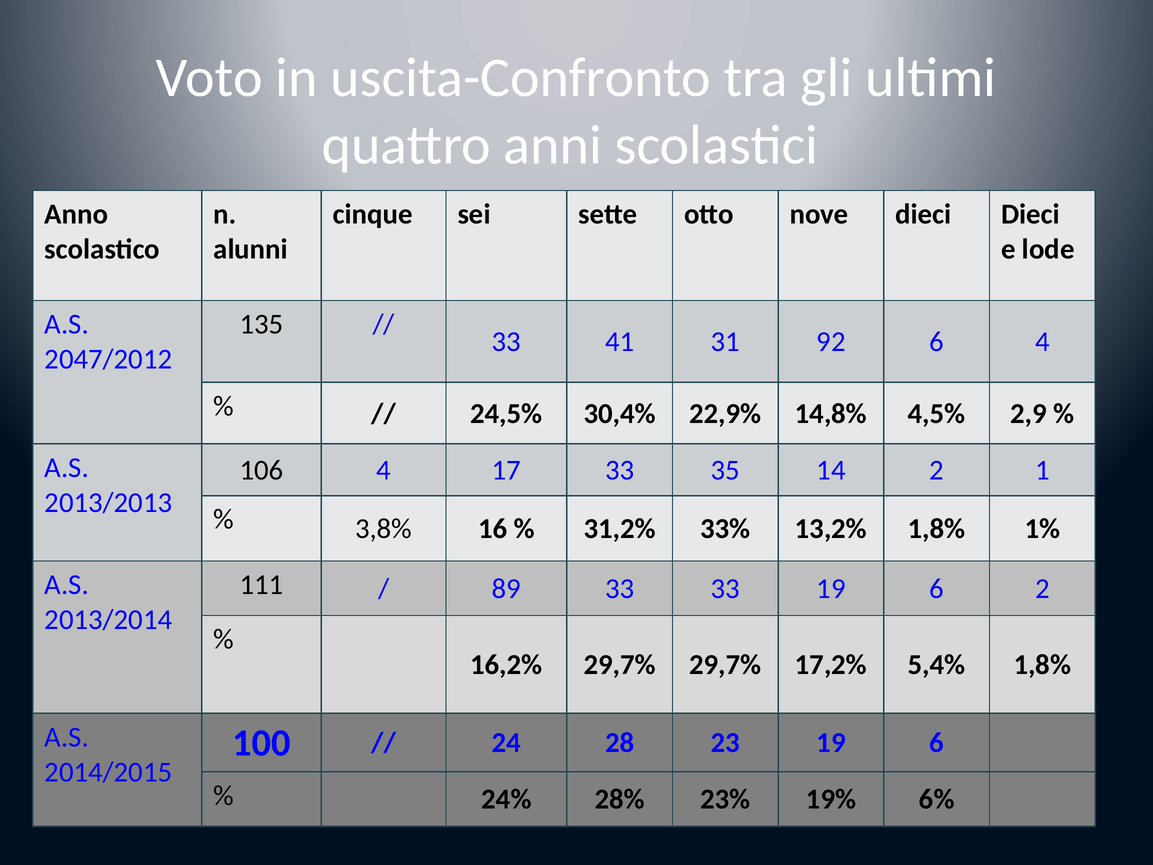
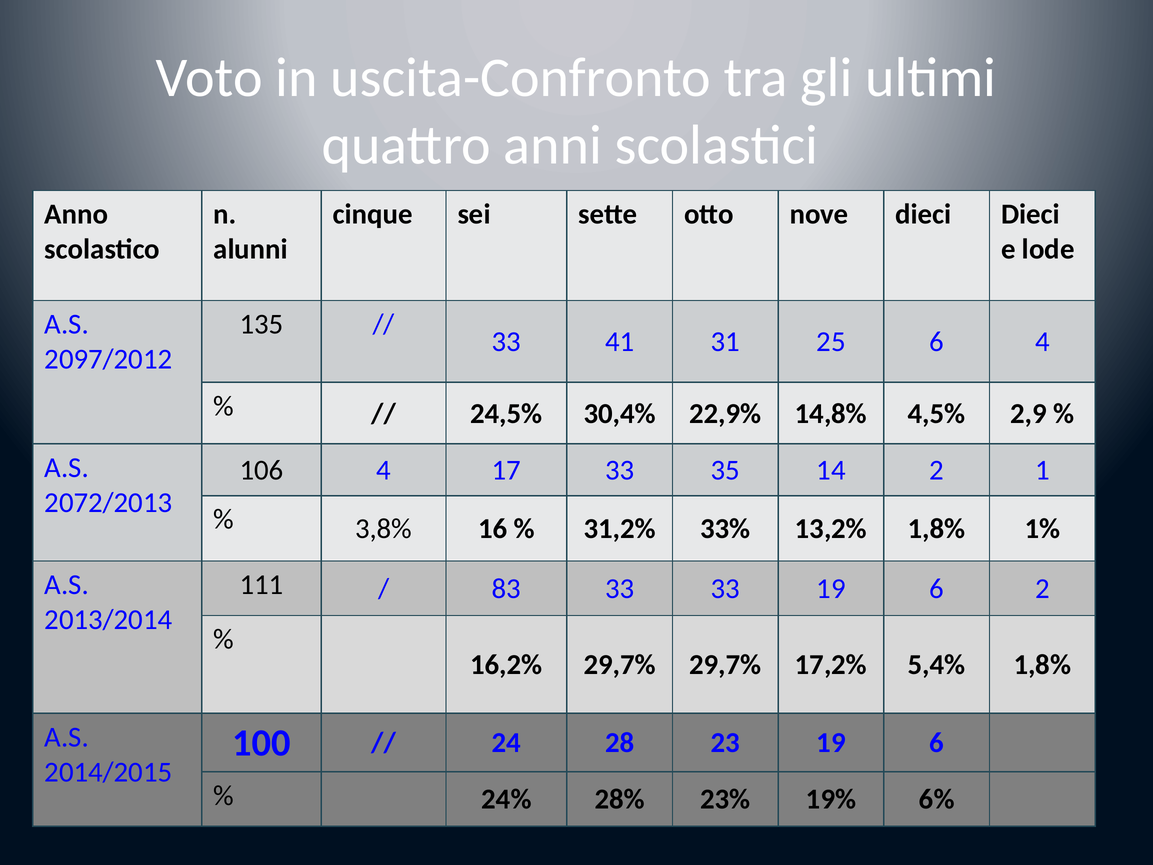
92: 92 -> 25
2047/2012: 2047/2012 -> 2097/2012
2013/2013: 2013/2013 -> 2072/2013
89: 89 -> 83
